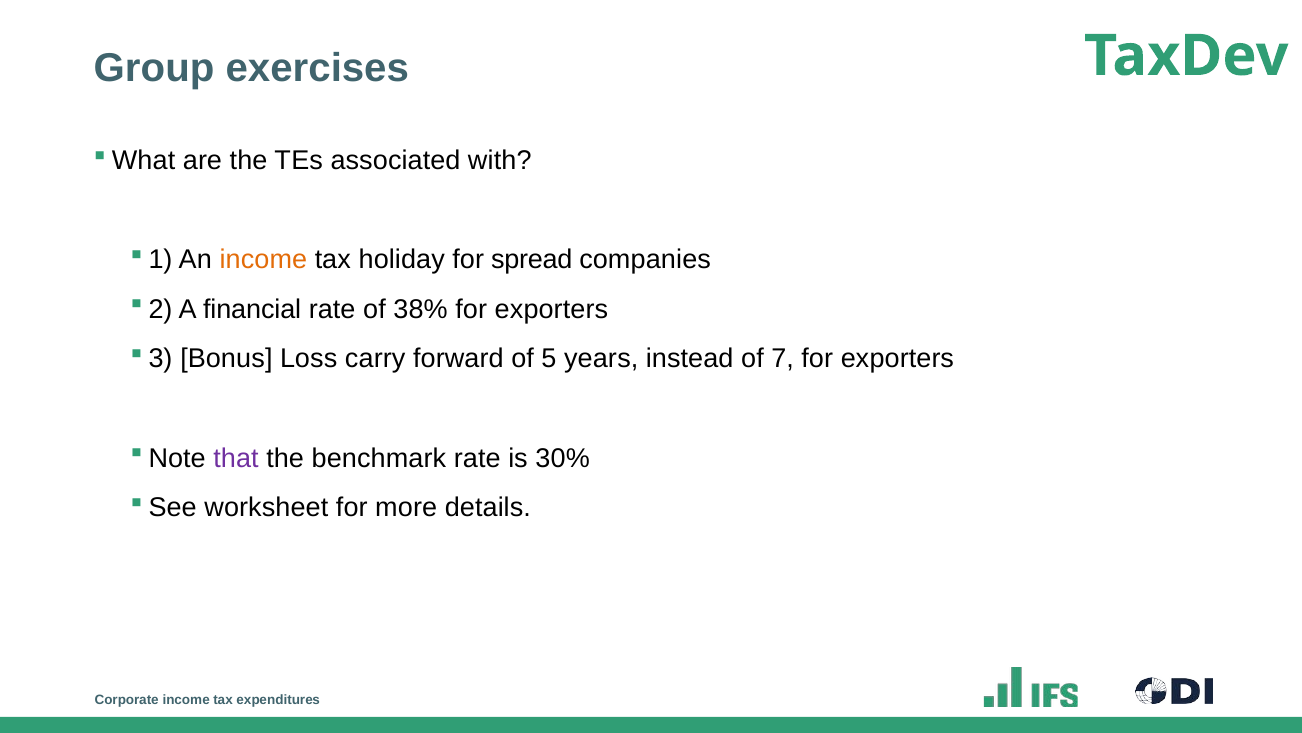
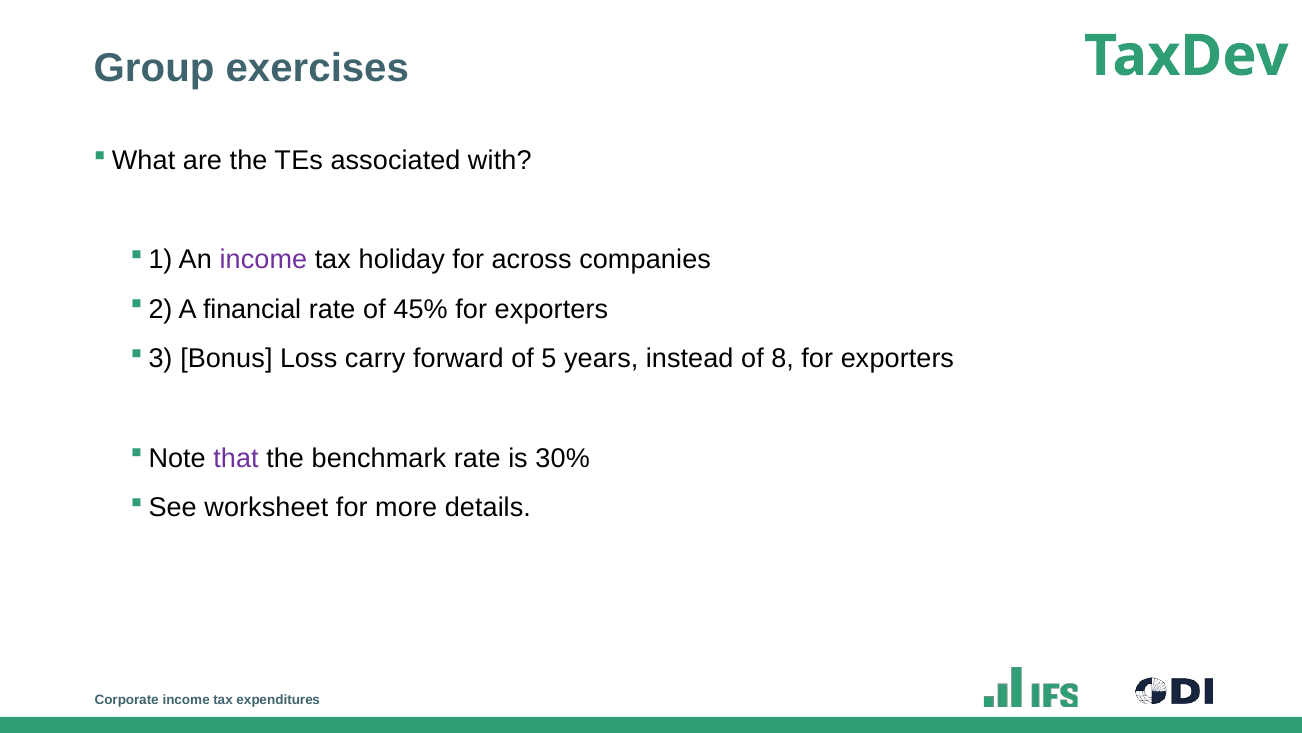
income at (263, 259) colour: orange -> purple
spread: spread -> across
38%: 38% -> 45%
7: 7 -> 8
